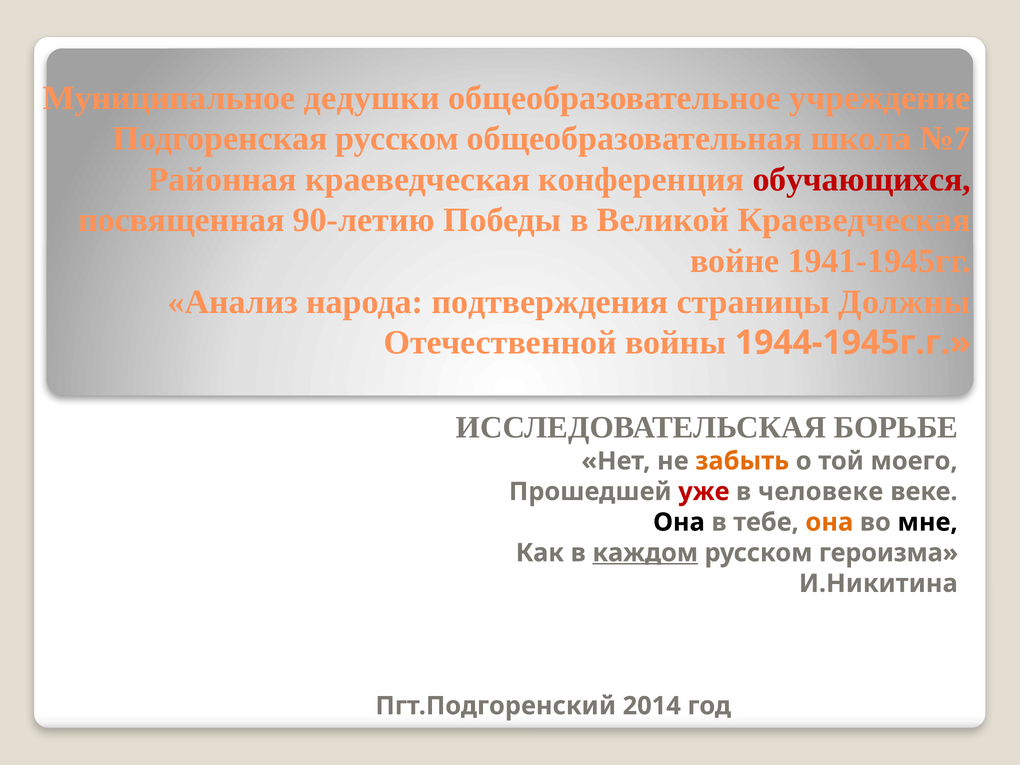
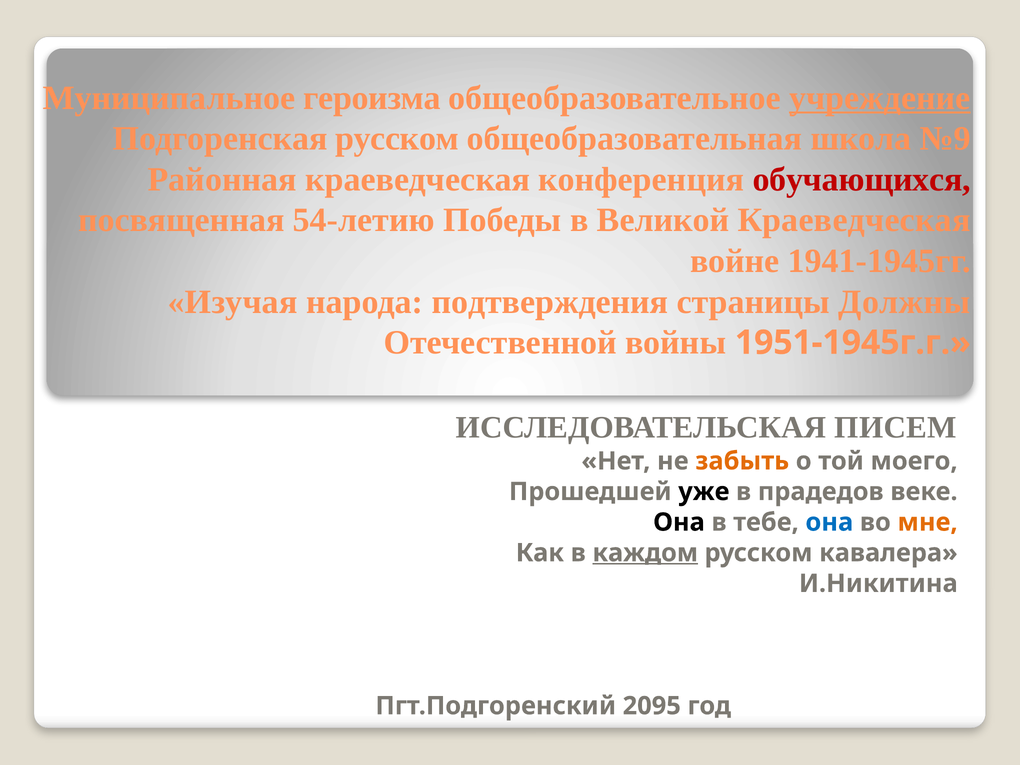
дедушки: дедушки -> героизма
учреждение underline: none -> present
№7: №7 -> №9
90-летию: 90-летию -> 54-летию
Анализ: Анализ -> Изучая
1944-1945г.г: 1944-1945г.г -> 1951-1945г.г
БОРЬБЕ: БОРЬБЕ -> ПИСЕМ
уже colour: red -> black
человеке: человеке -> прадедов
она at (829, 522) colour: orange -> blue
мне colour: black -> orange
героизма: героизма -> кавалера
2014: 2014 -> 2095
